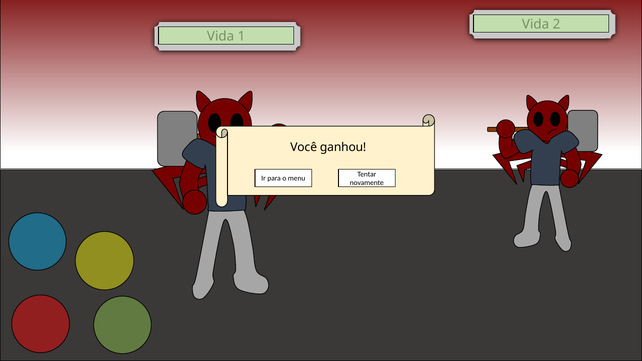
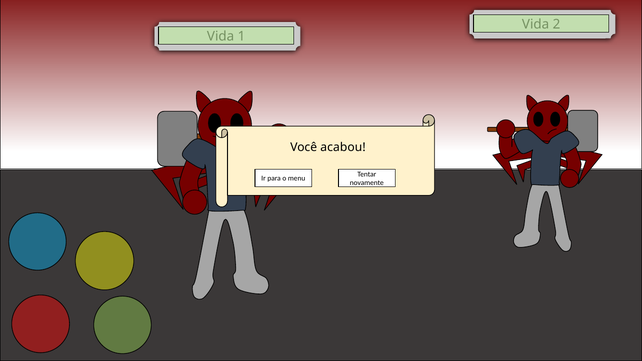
ganhou: ganhou -> acabou
